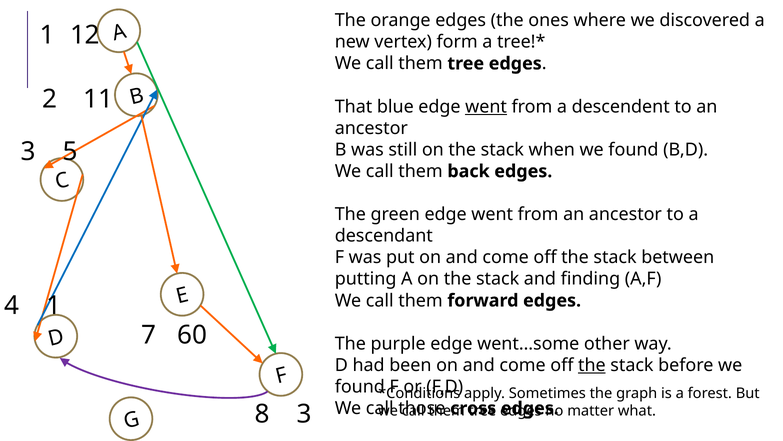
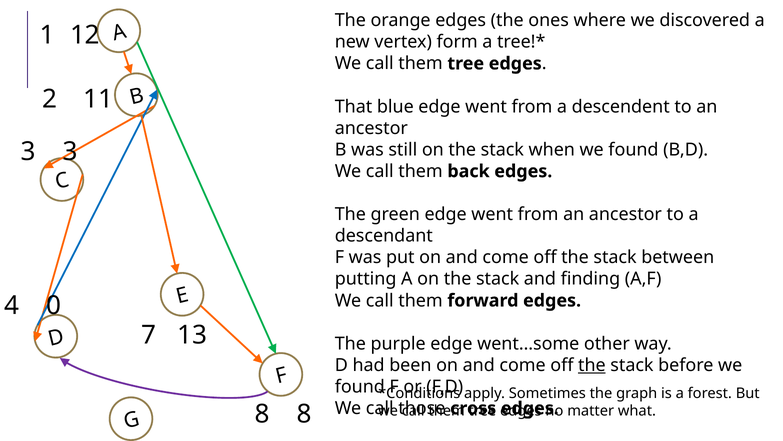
went at (486, 107) underline: present -> none
3 5: 5 -> 3
4 1: 1 -> 0
60: 60 -> 13
8 3: 3 -> 8
